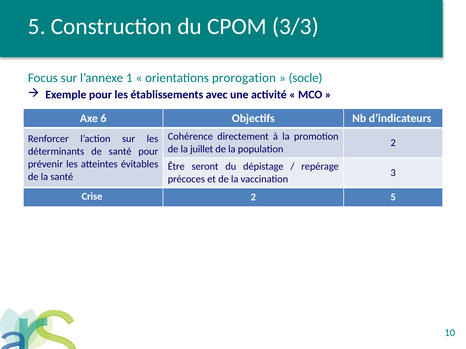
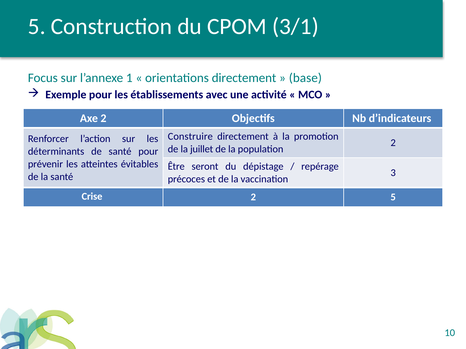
3/3: 3/3 -> 3/1
orientations prorogation: prorogation -> directement
socle: socle -> base
Axe 6: 6 -> 2
Cohérence: Cohérence -> Construire
